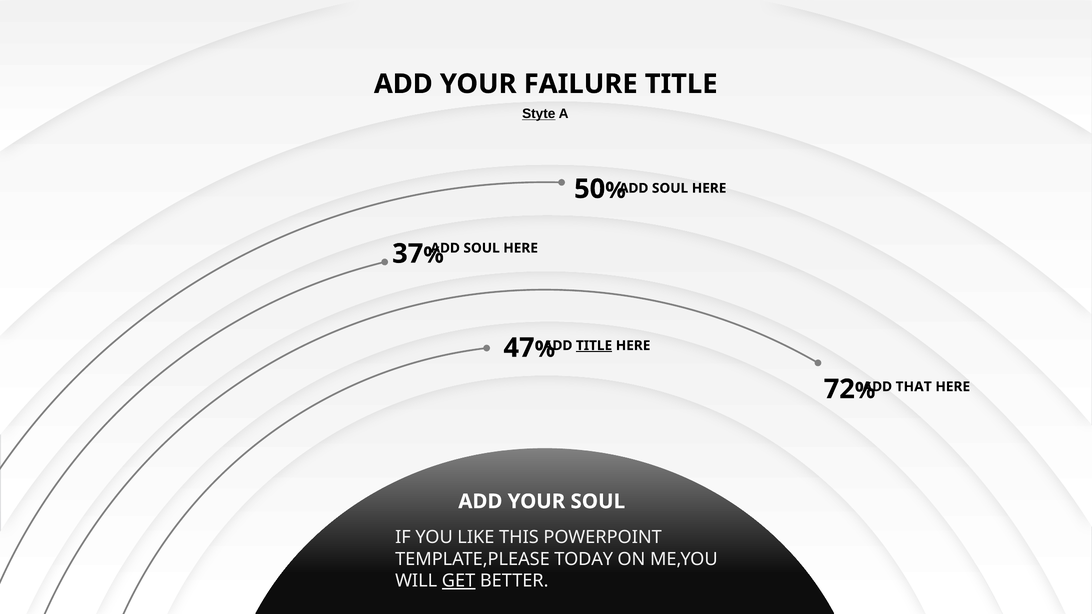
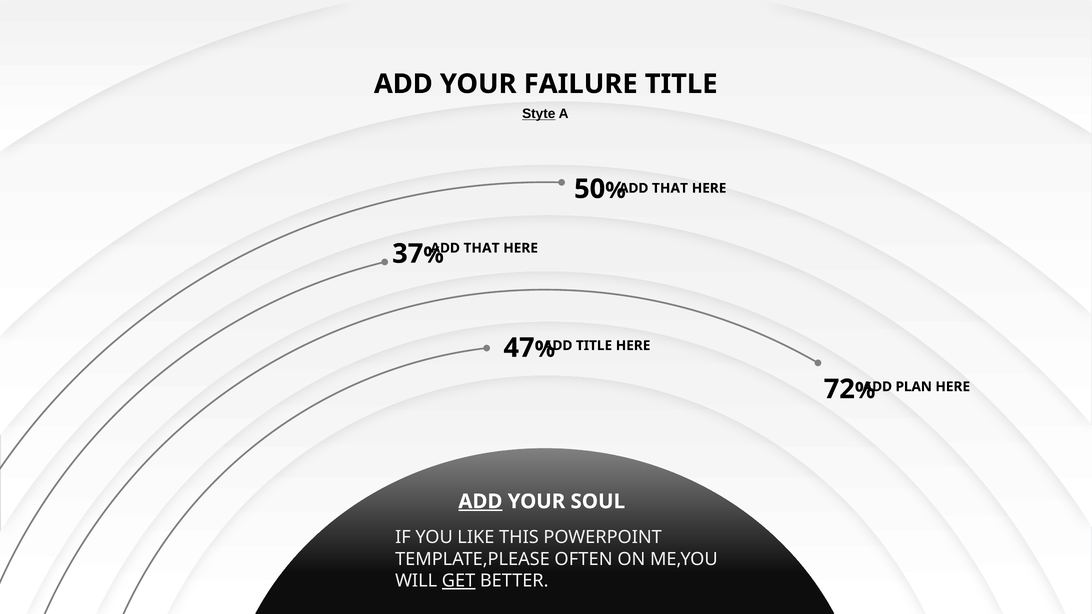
SOUL at (670, 188): SOUL -> THAT
ADD SOUL: SOUL -> THAT
TITLE at (594, 346) underline: present -> none
THAT: THAT -> PLAN
ADD at (480, 502) underline: none -> present
TODAY: TODAY -> OFTEN
